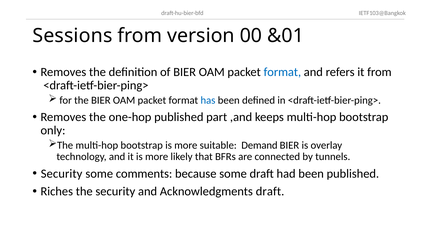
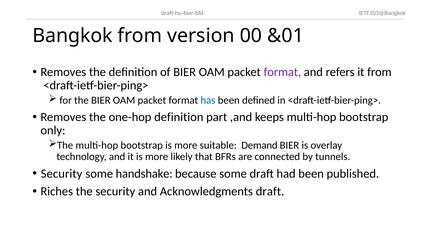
Sessions: Sessions -> Bangkok
format at (282, 72) colour: blue -> purple
one-hop published: published -> definition
comments: comments -> handshake
